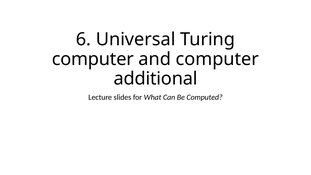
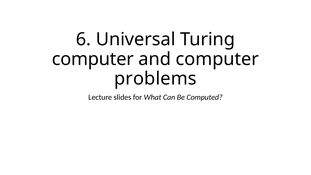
additional: additional -> problems
